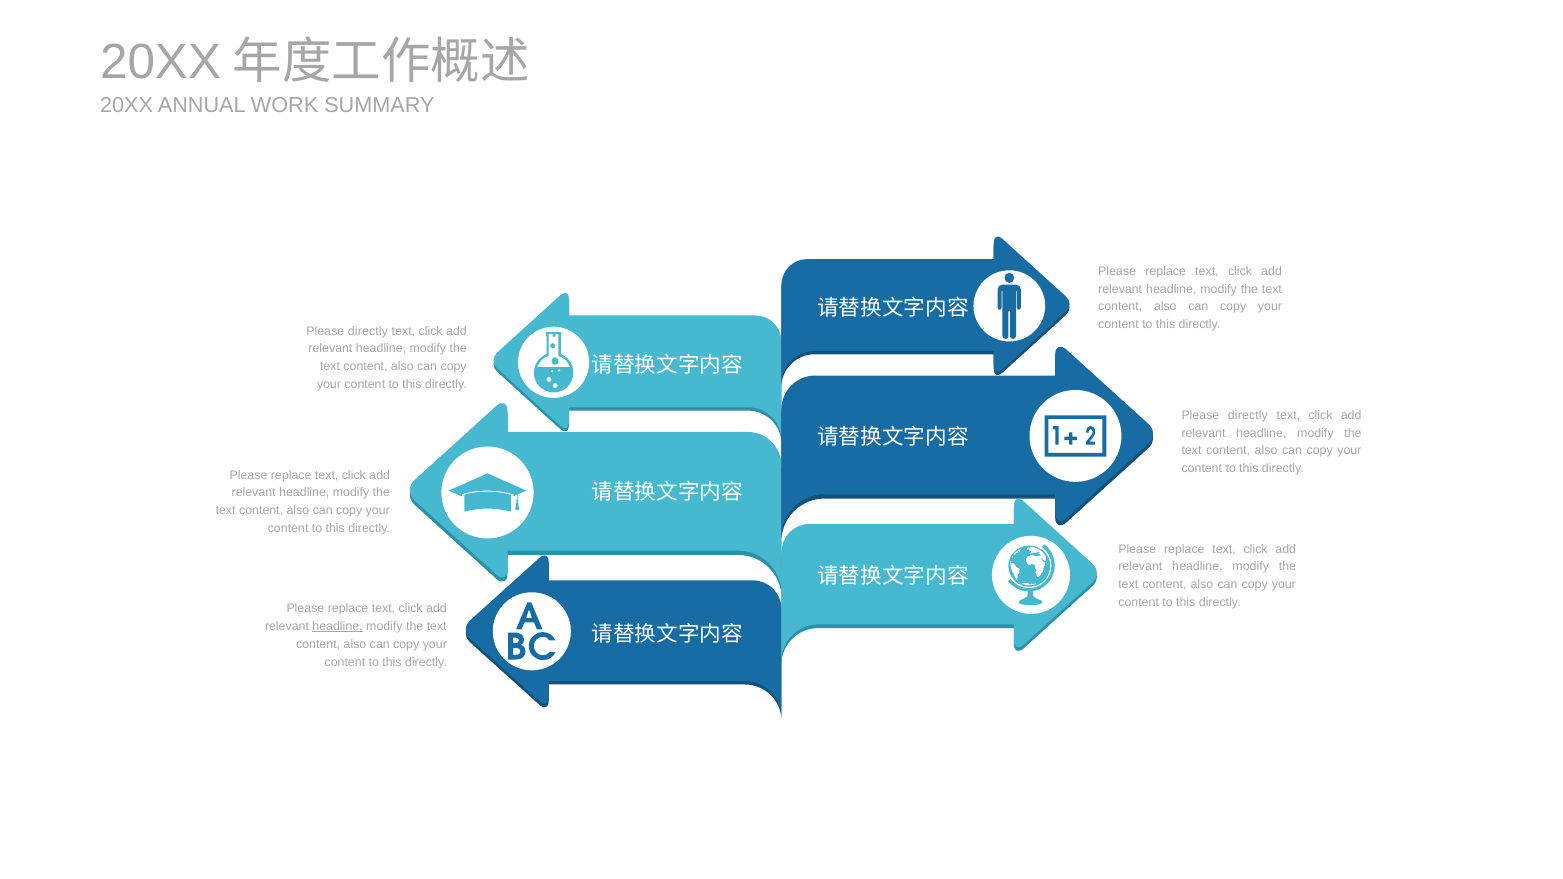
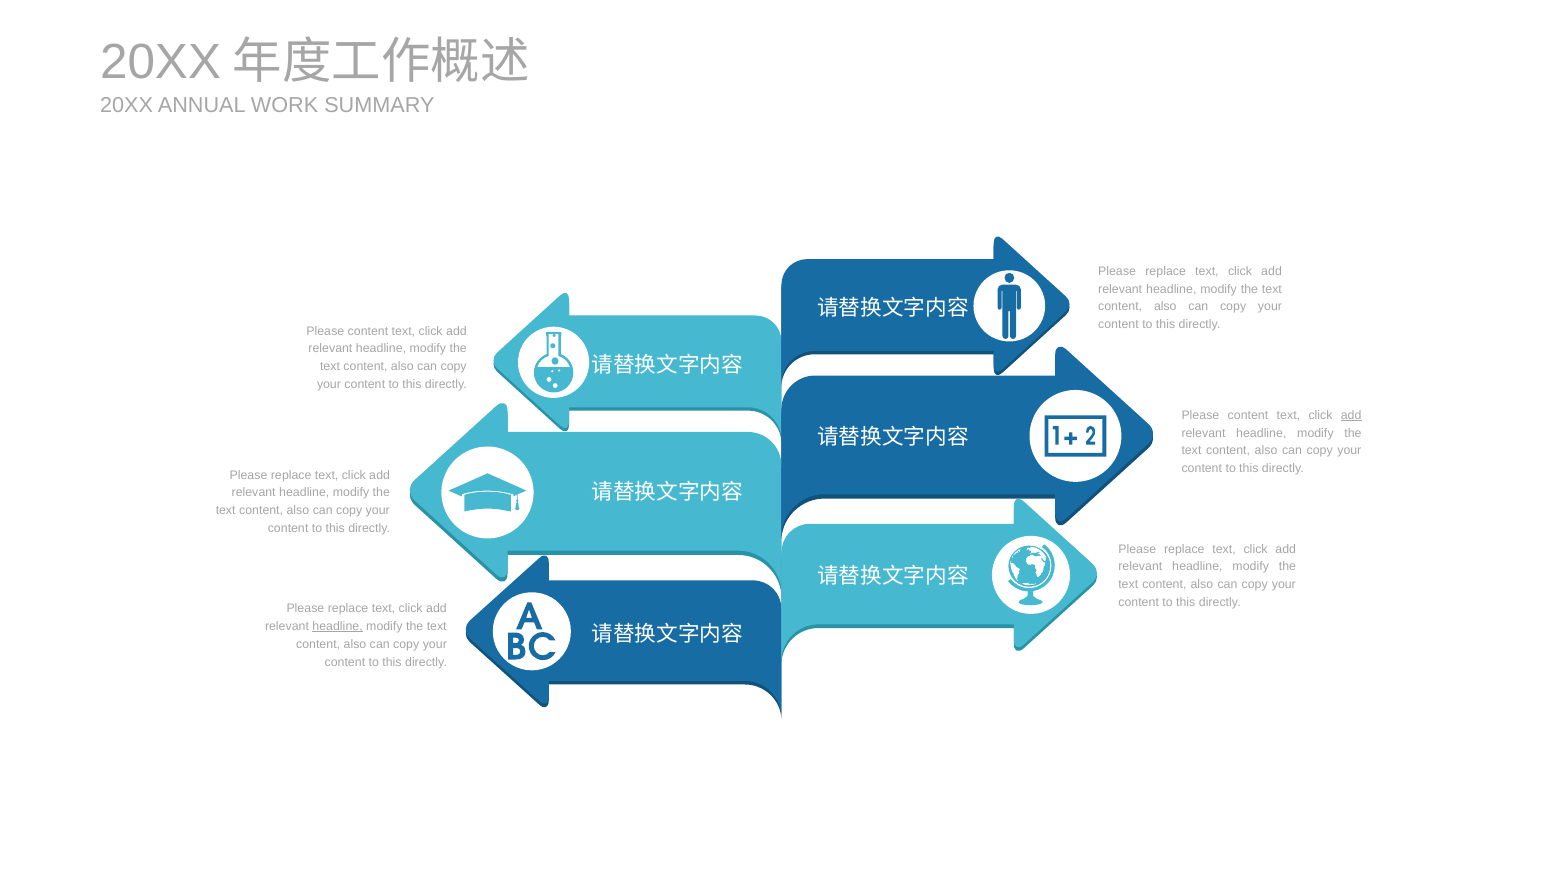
directly at (368, 331): directly -> content
directly at (1248, 415): directly -> content
add at (1351, 415) underline: none -> present
